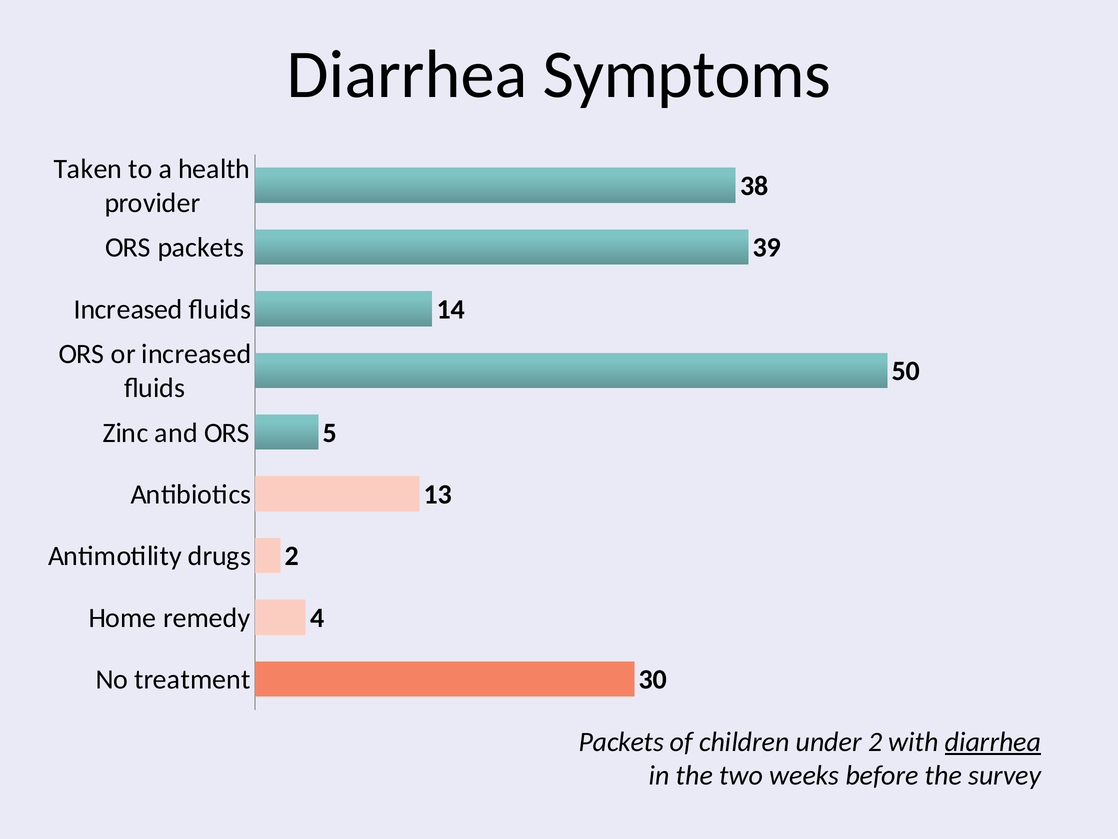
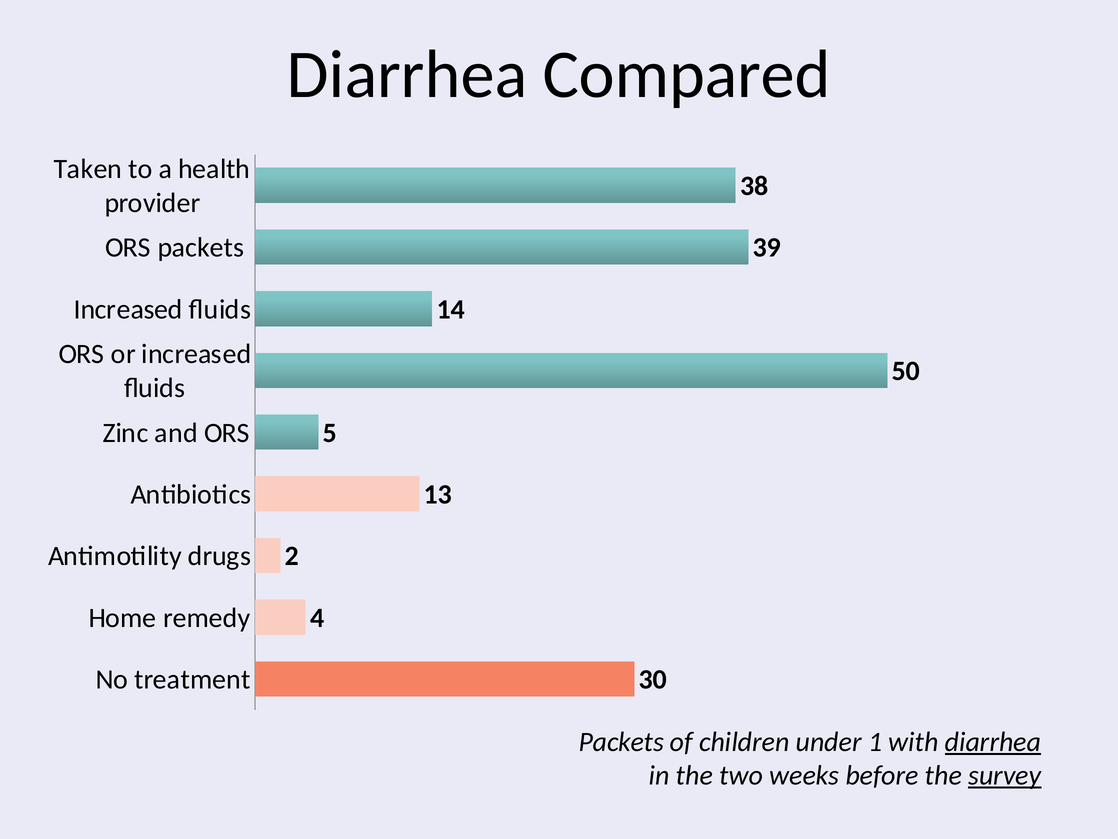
Symptoms: Symptoms -> Compared
under 2: 2 -> 1
survey underline: none -> present
